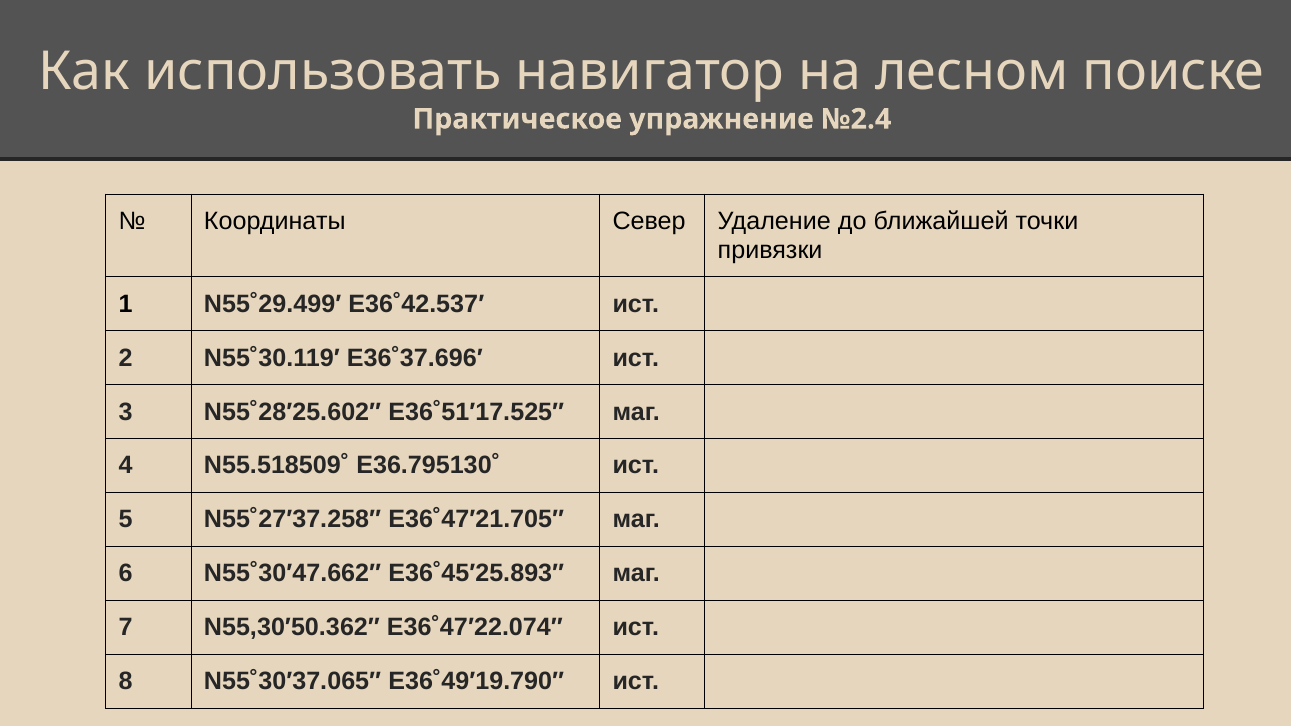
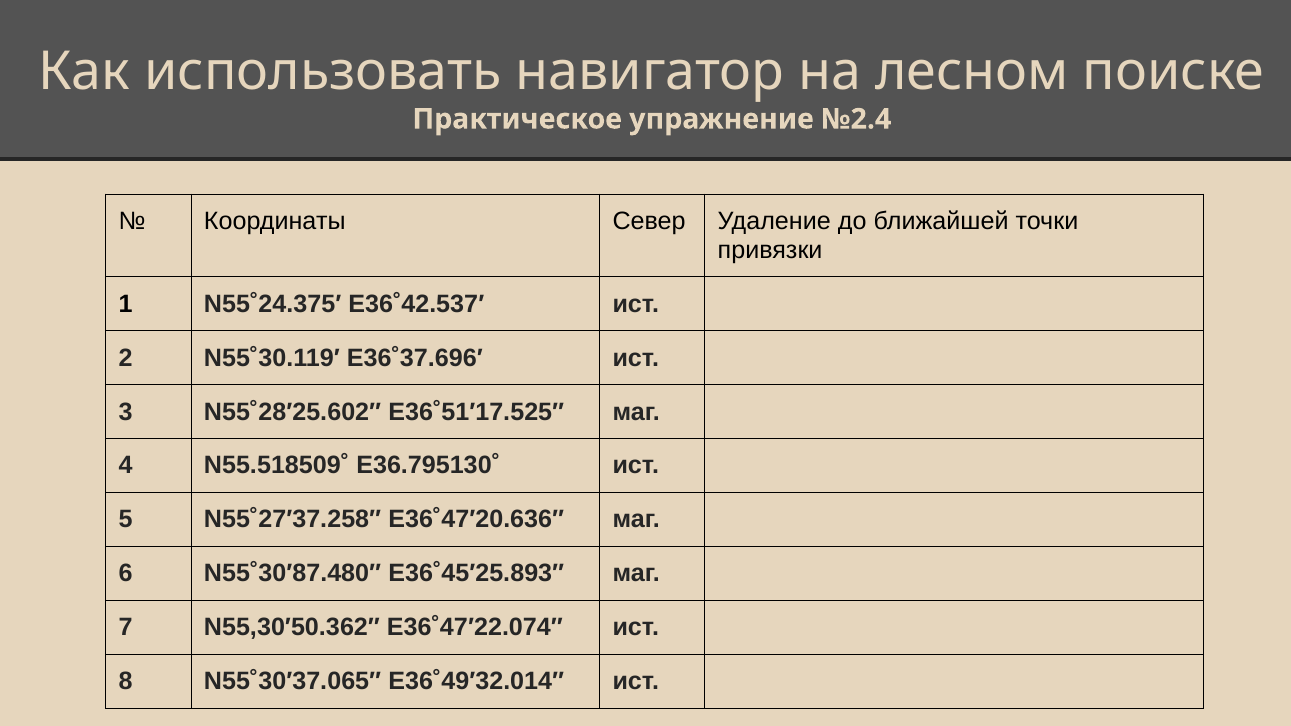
N55˚29.499′: N55˚29.499′ -> N55˚24.375′
E36˚47′21.705″: E36˚47′21.705″ -> E36˚47′20.636″
N55˚30′47.662″: N55˚30′47.662″ -> N55˚30′87.480″
E36˚49′19.790″: E36˚49′19.790″ -> E36˚49′32.014″
